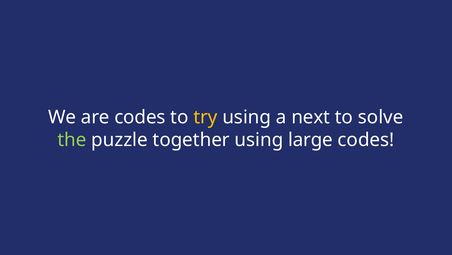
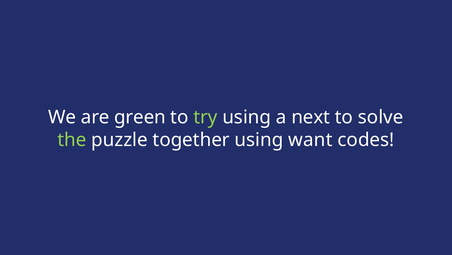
are codes: codes -> green
try colour: yellow -> light green
large: large -> want
